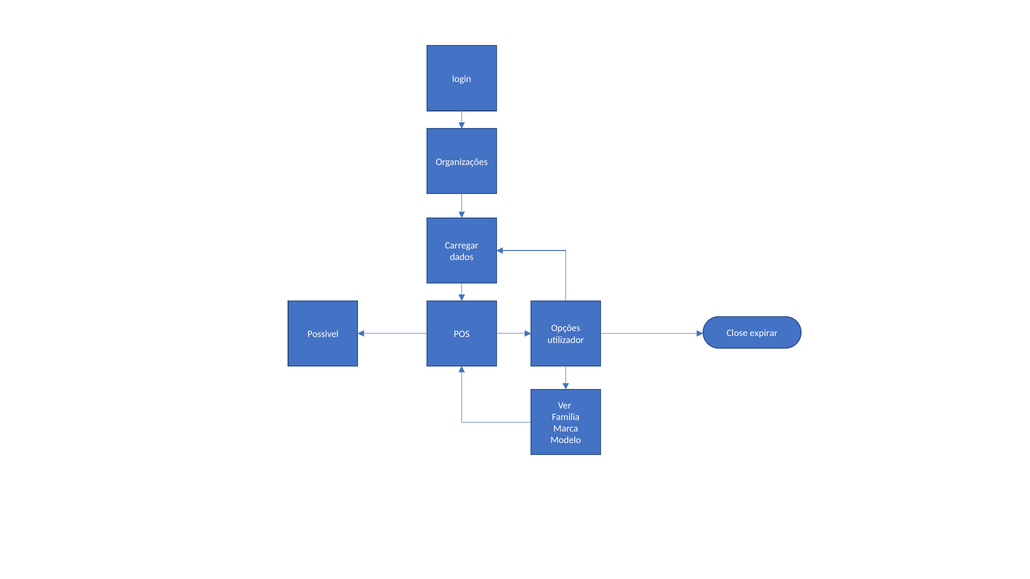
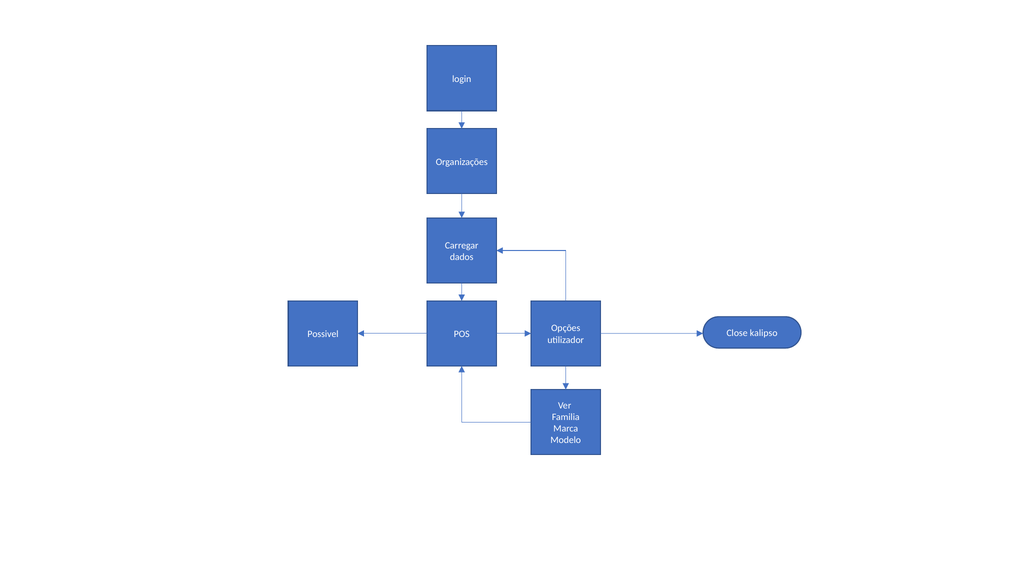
expirar: expirar -> kalipso
